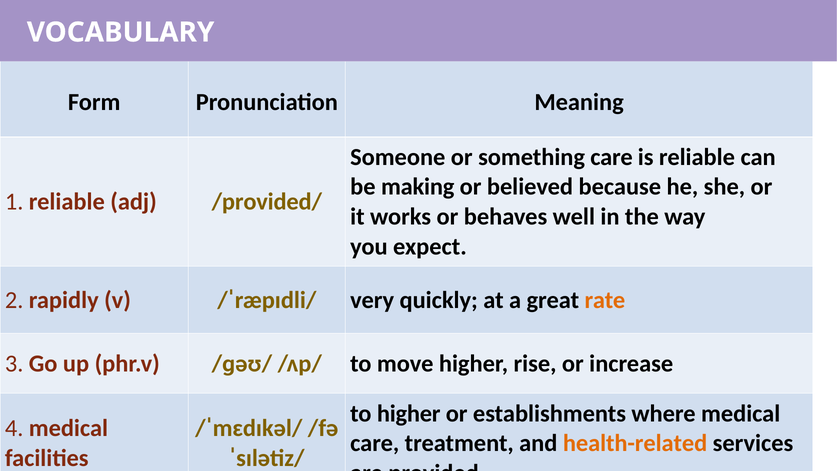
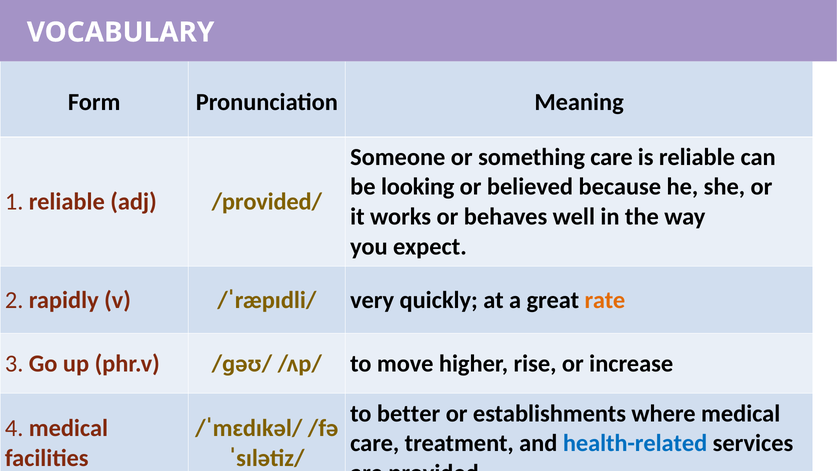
making: making -> looking
to higher: higher -> better
health-related colour: orange -> blue
